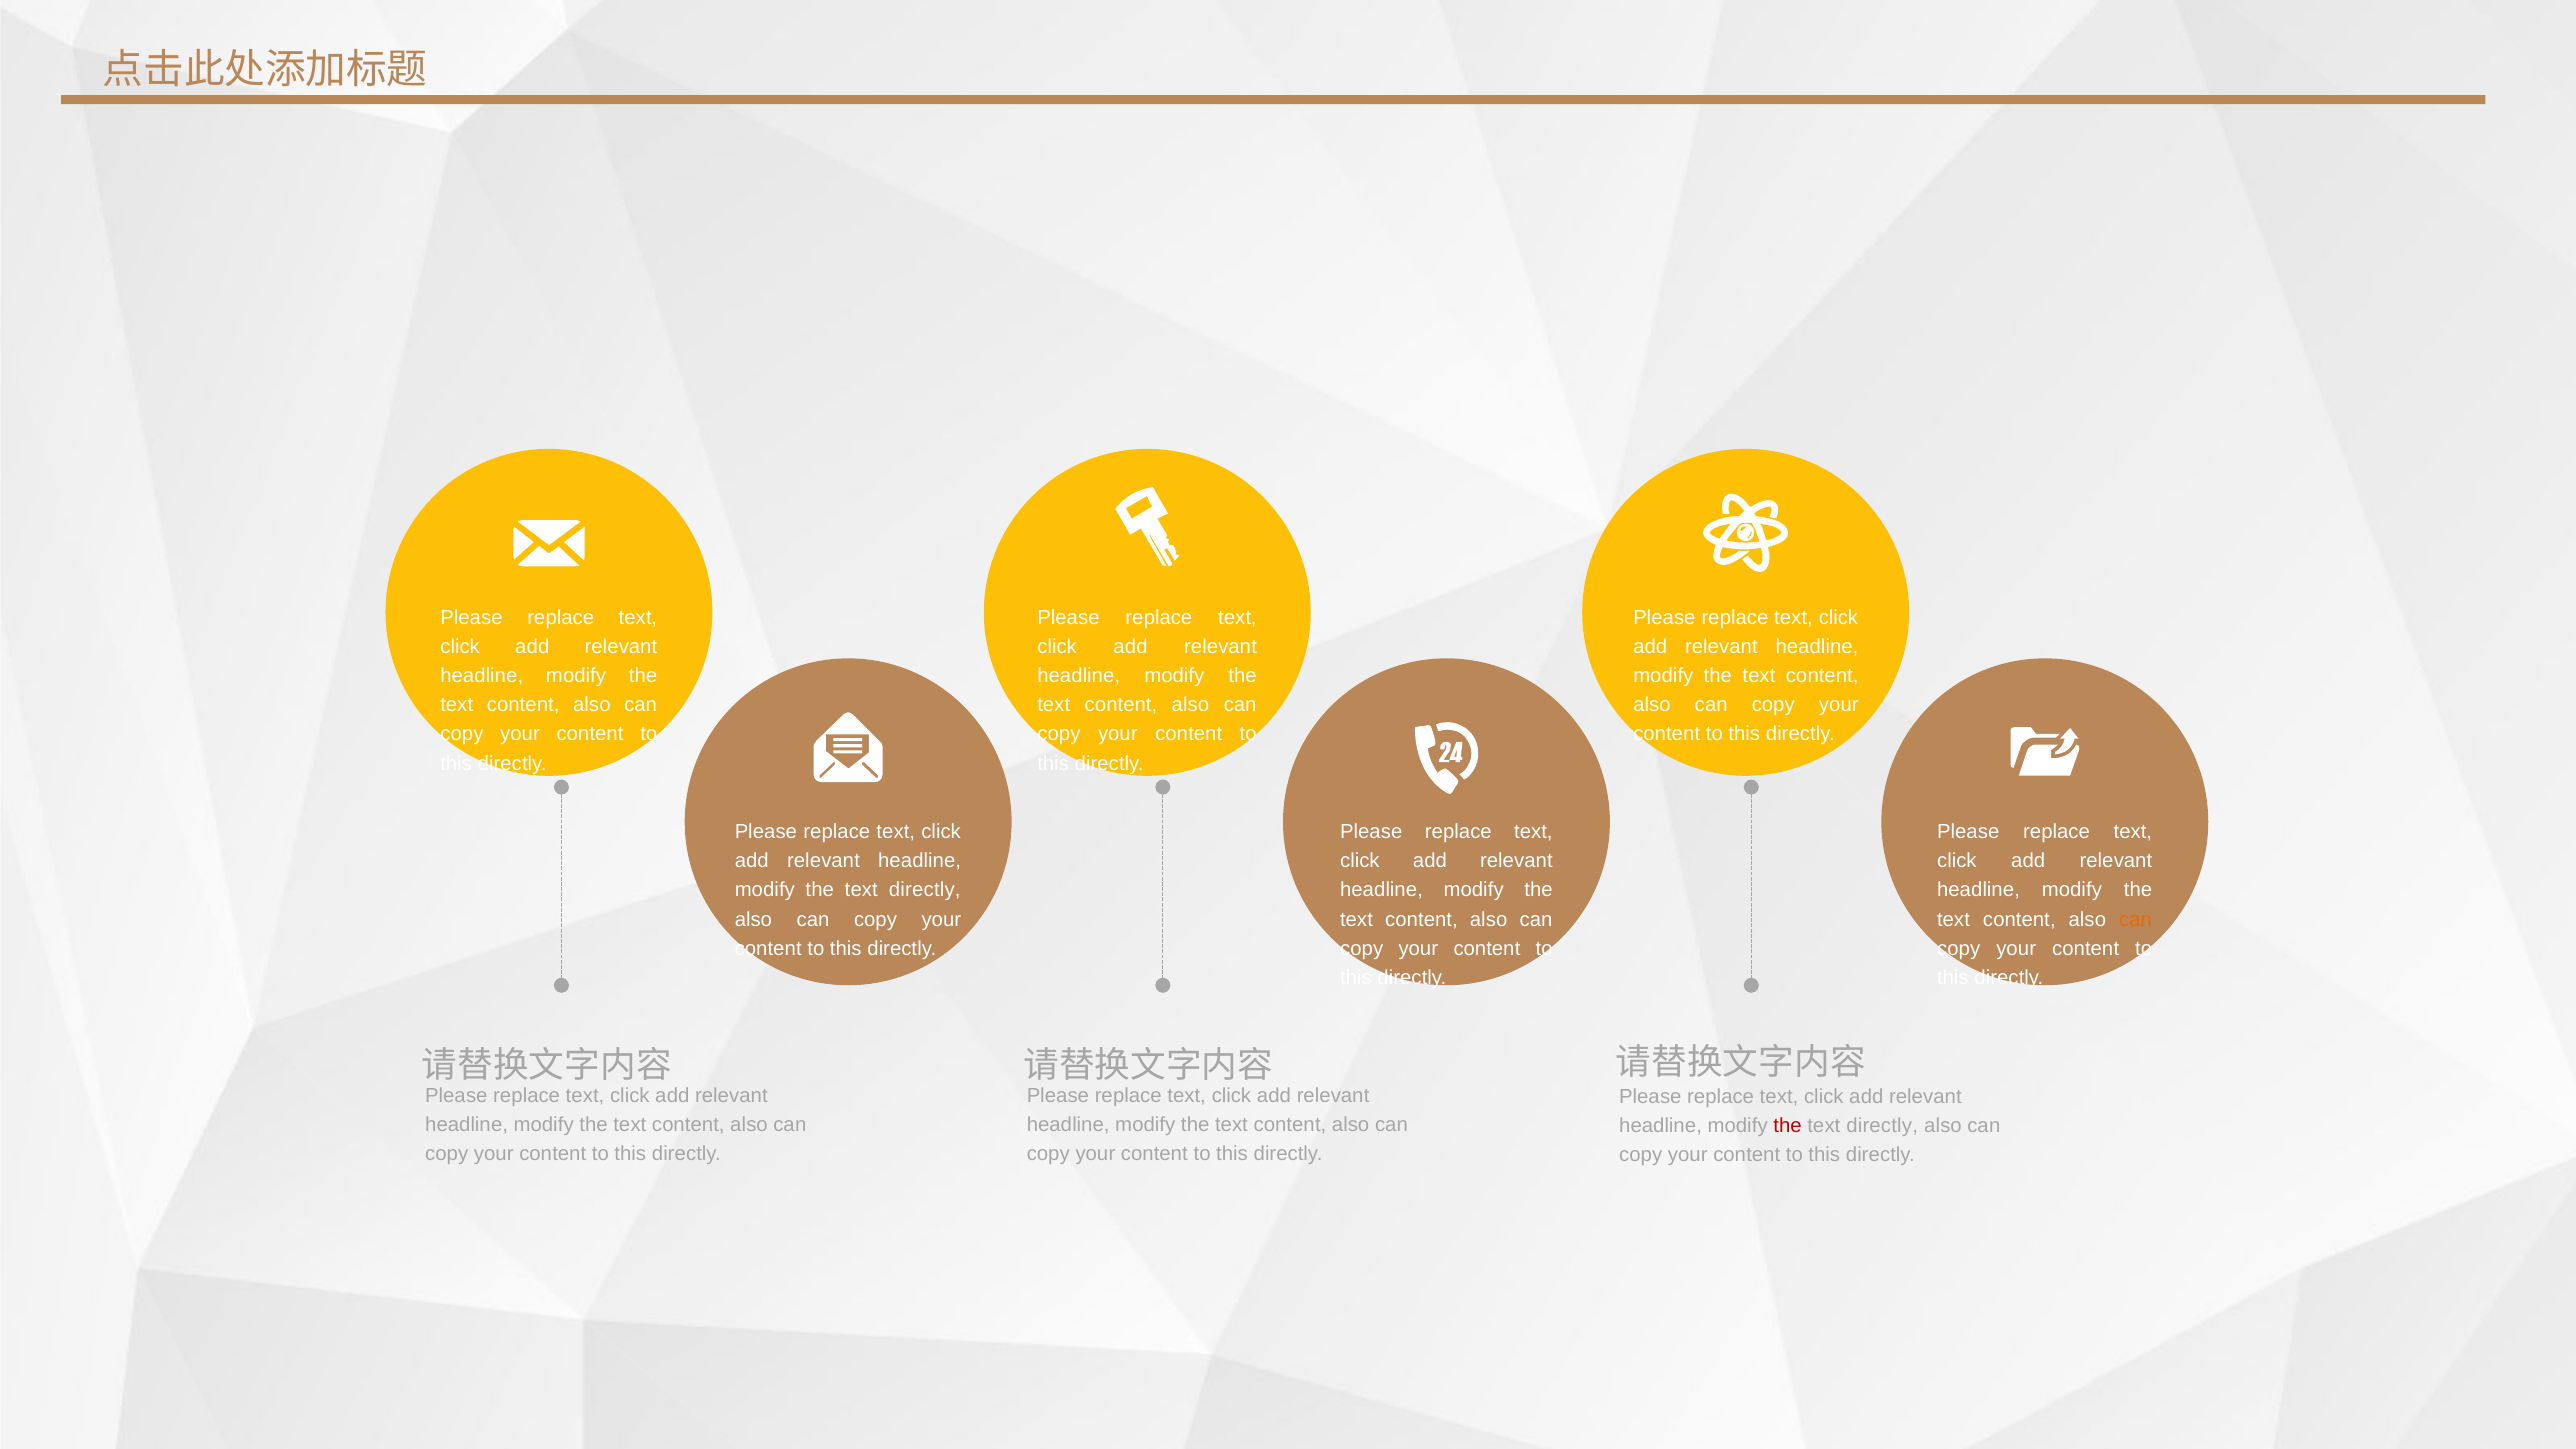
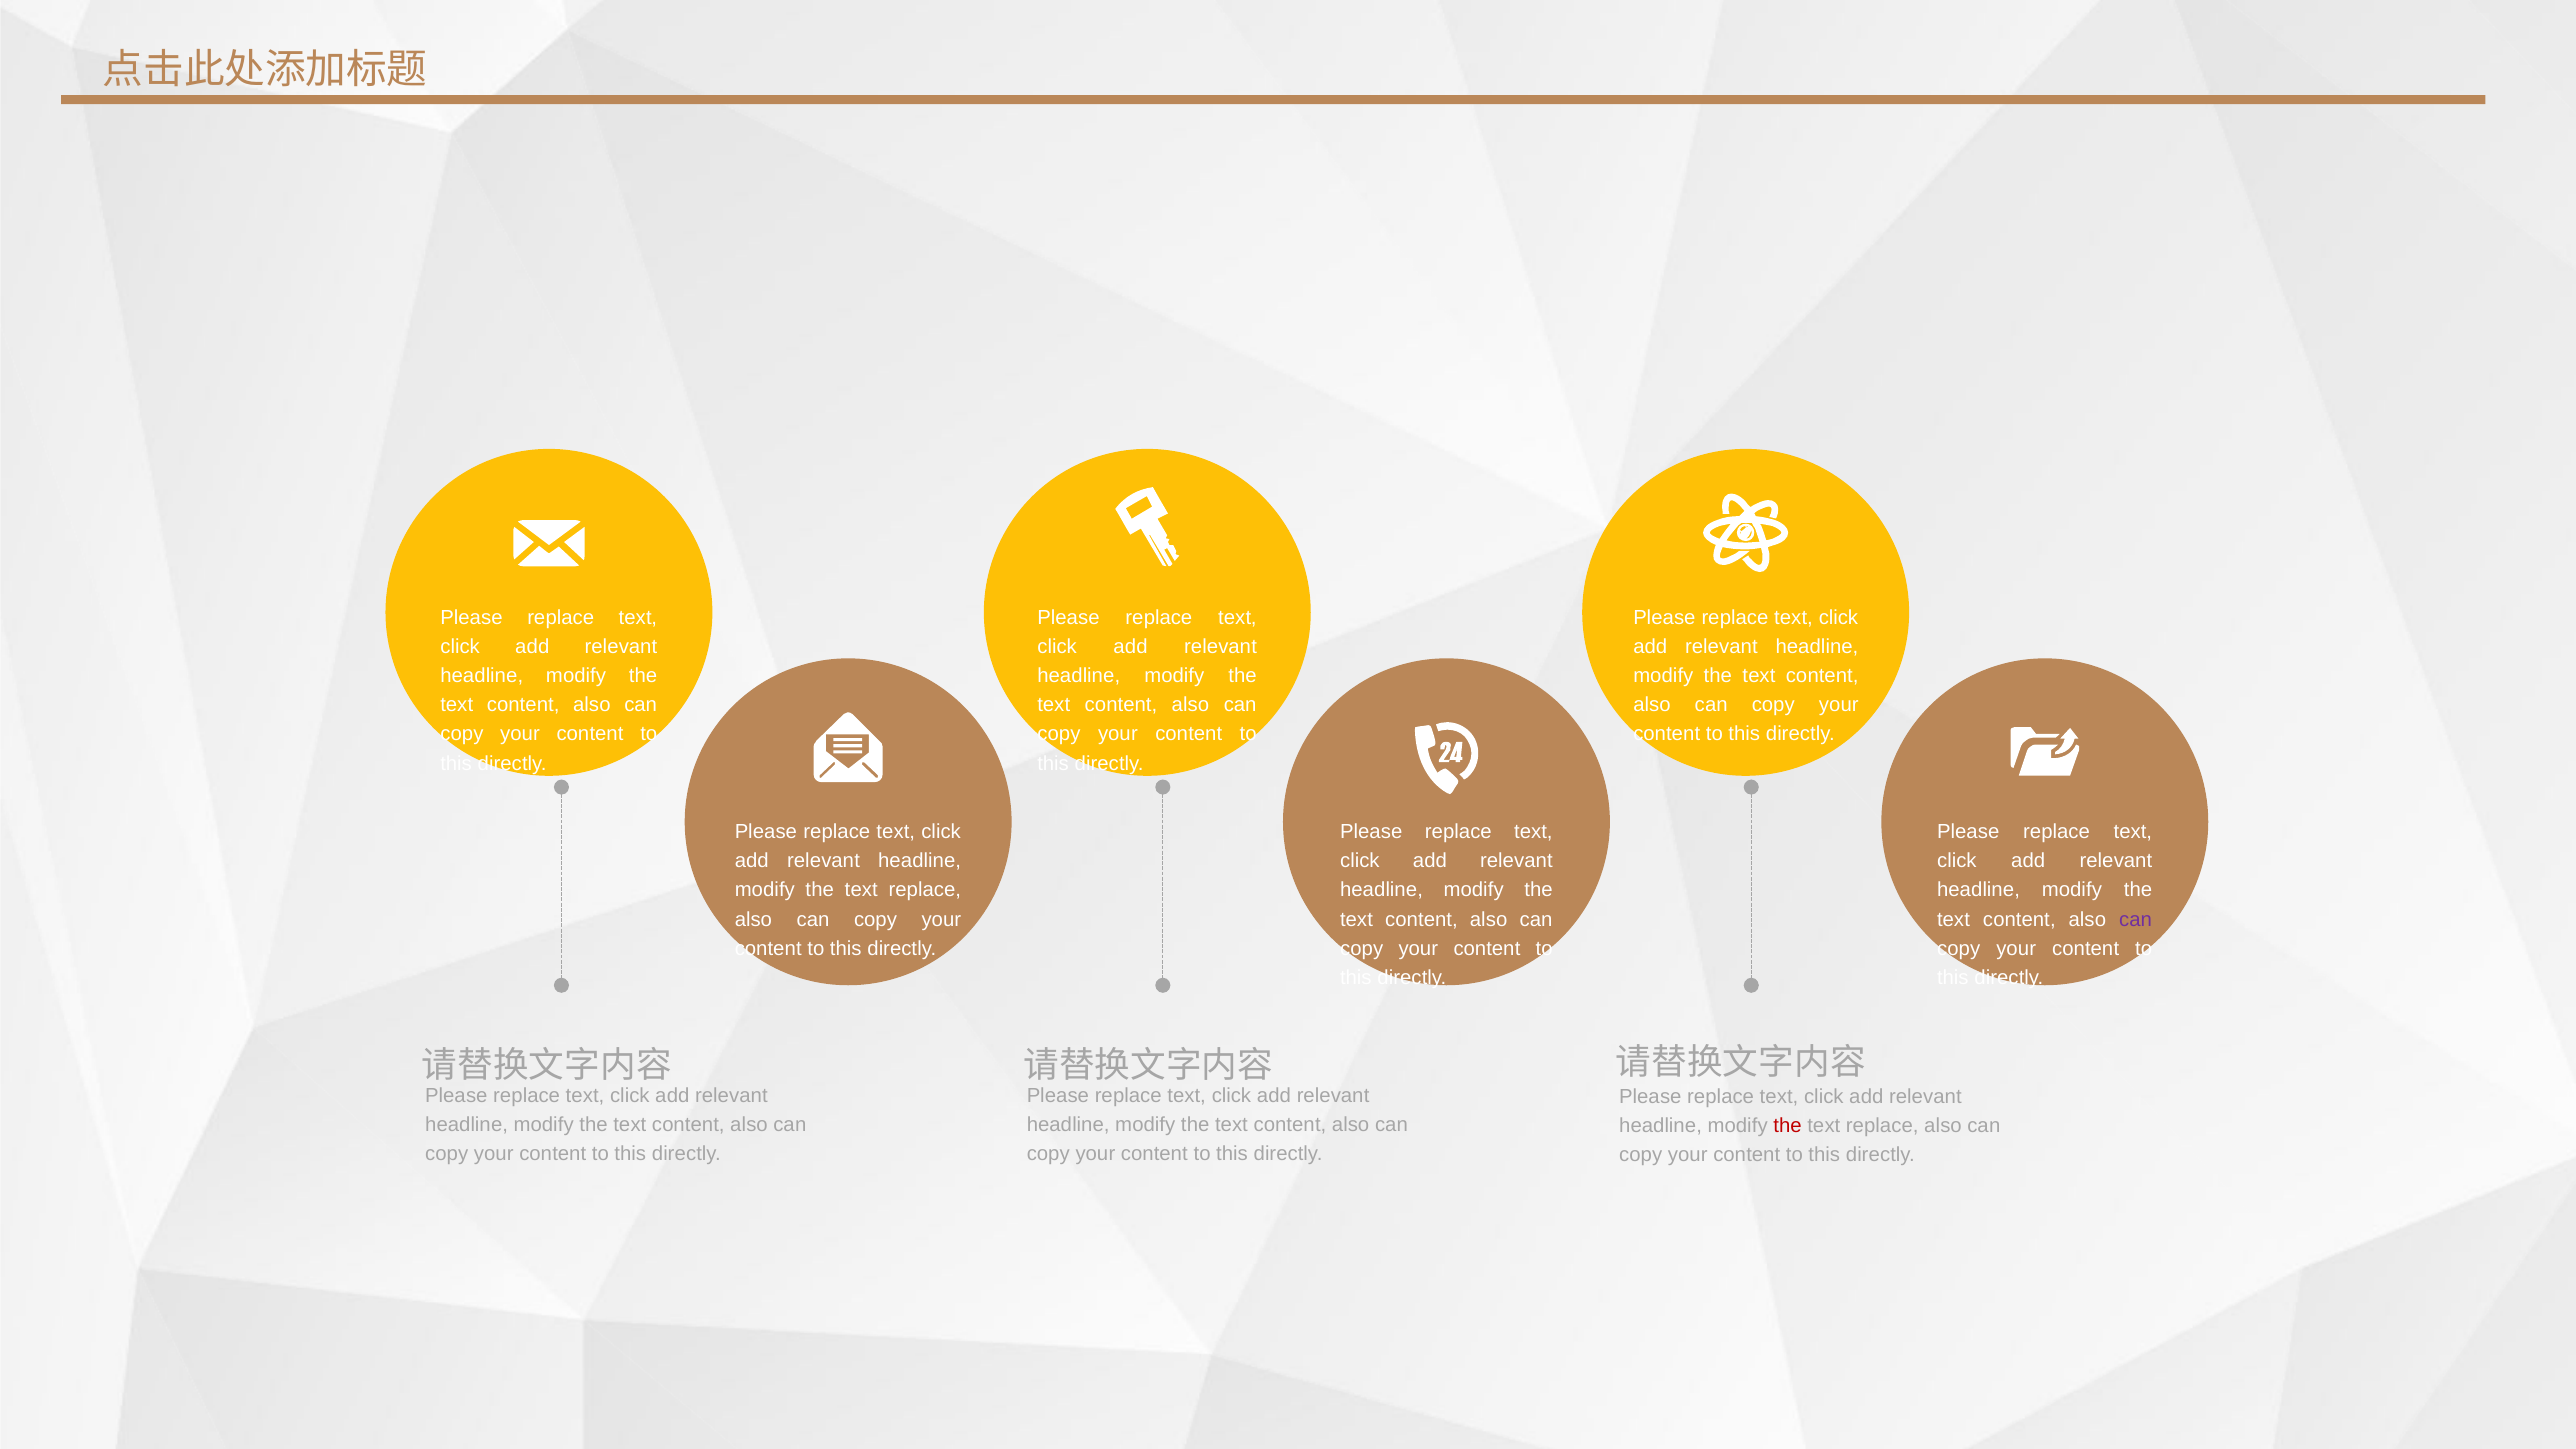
directly at (925, 890): directly -> replace
can at (2136, 919) colour: orange -> purple
directly at (1882, 1126): directly -> replace
